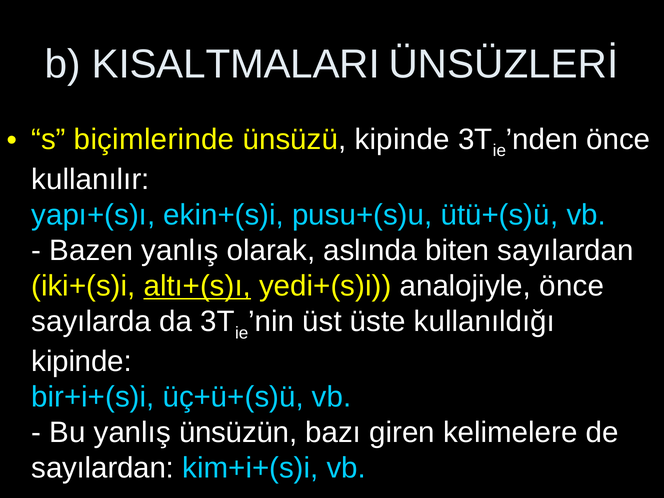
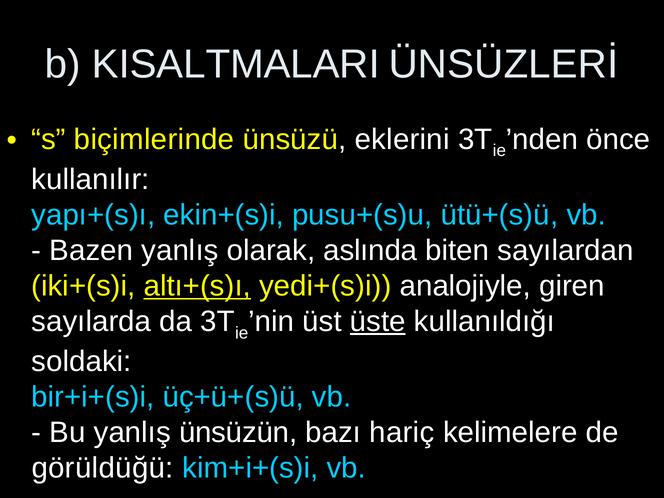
ünsüzü kipinde: kipinde -> eklerini
analojiyle önce: önce -> giren
üste underline: none -> present
kipinde at (82, 362): kipinde -> soldaki
giren: giren -> hariç
sayılardan at (103, 468): sayılardan -> görüldüğü
